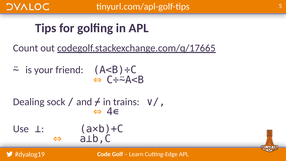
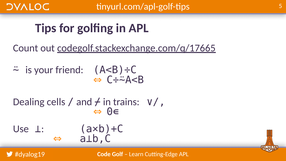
sock: sock -> cells
4∊: 4∊ -> 0∊
